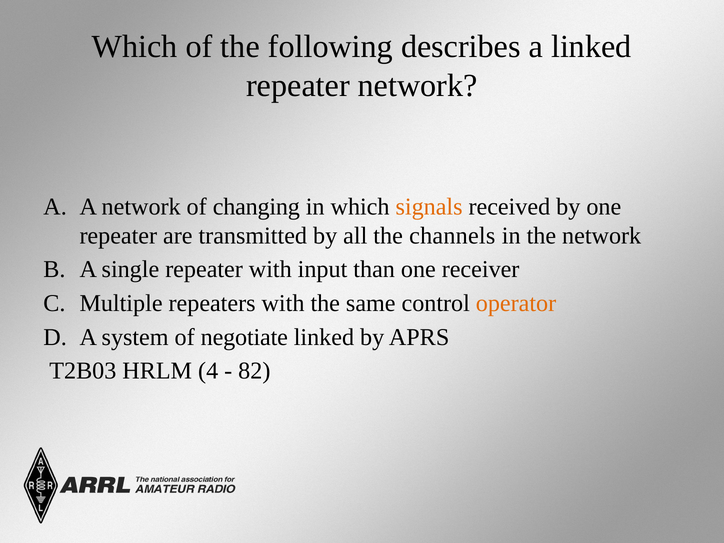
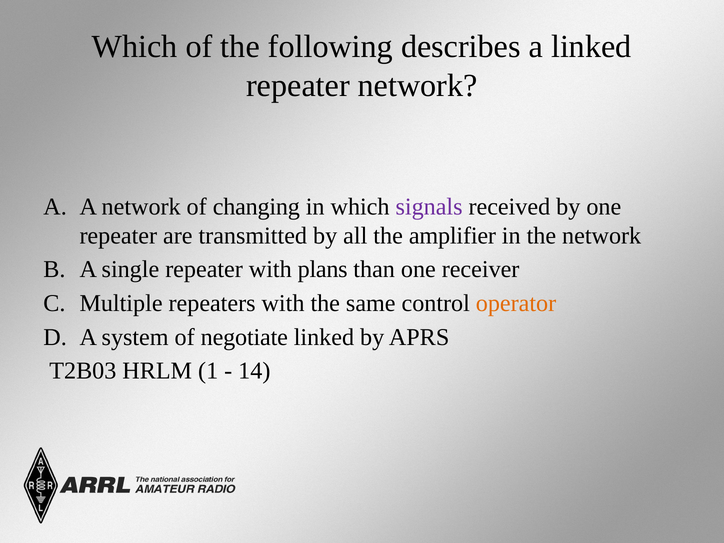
signals colour: orange -> purple
channels: channels -> amplifier
input: input -> plans
4: 4 -> 1
82: 82 -> 14
